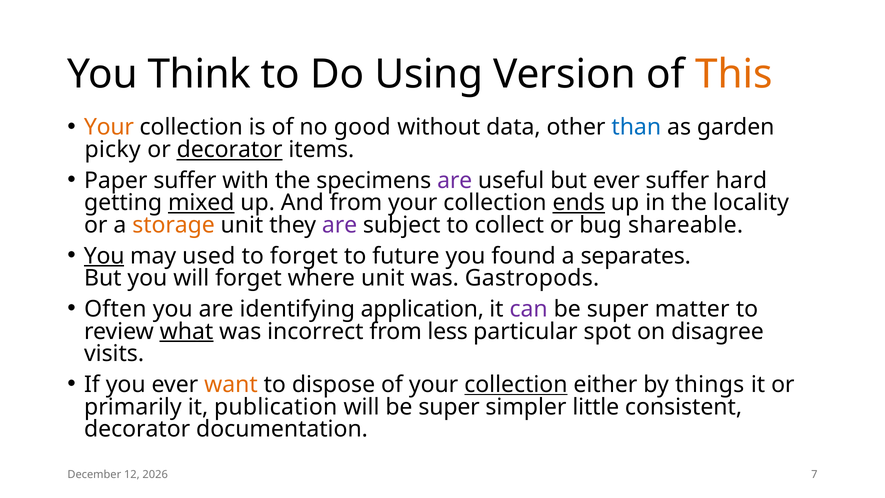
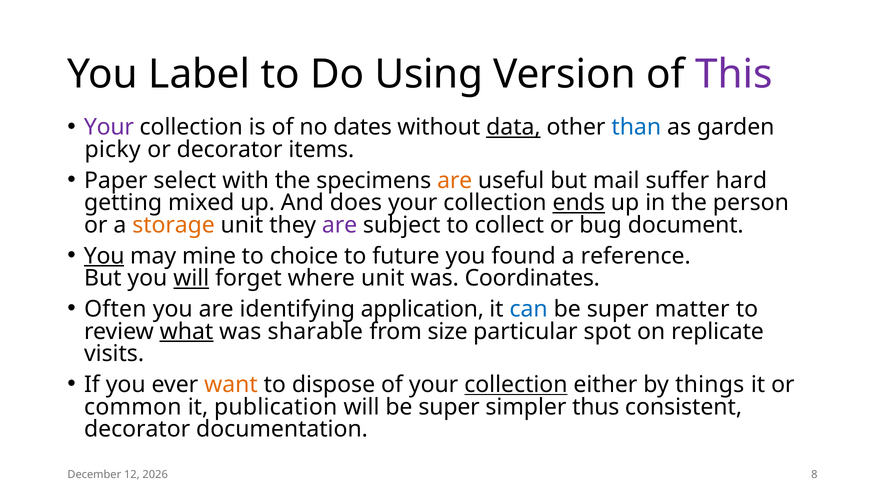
Think: Think -> Label
This colour: orange -> purple
Your at (109, 127) colour: orange -> purple
good: good -> dates
data underline: none -> present
decorator at (230, 150) underline: present -> none
Paper suffer: suffer -> select
are at (455, 180) colour: purple -> orange
but ever: ever -> mail
mixed underline: present -> none
And from: from -> does
locality: locality -> person
shareable: shareable -> document
used: used -> mine
to forget: forget -> choice
separates: separates -> reference
will at (191, 278) underline: none -> present
Gastropods: Gastropods -> Coordinates
can colour: purple -> blue
incorrect: incorrect -> sharable
less: less -> size
disagree: disagree -> replicate
primarily: primarily -> common
little: little -> thus
7: 7 -> 8
